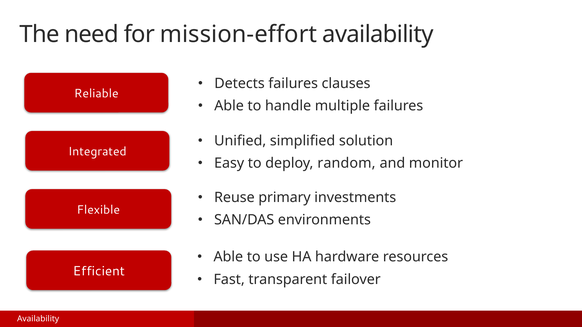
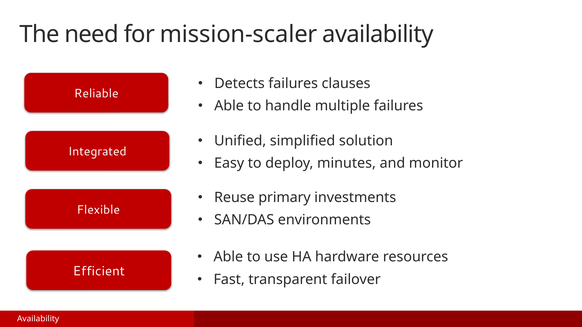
mission-effort: mission-effort -> mission-scaler
random: random -> minutes
